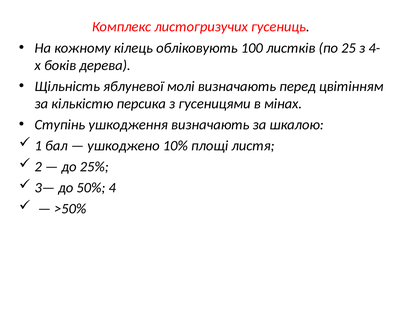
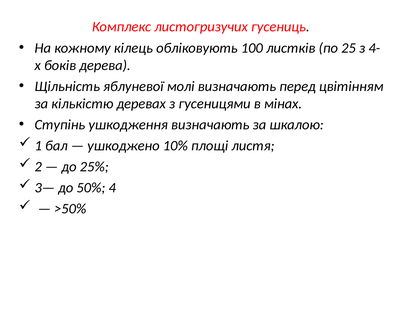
персика: персика -> деревах
